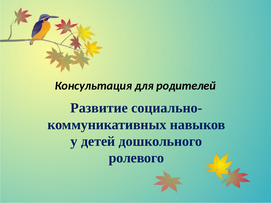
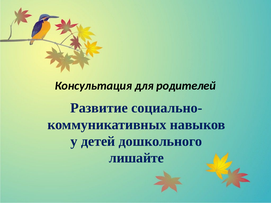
ролевого: ролевого -> лишайте
